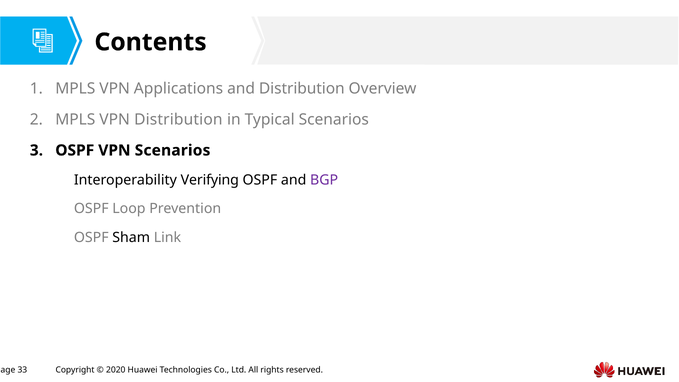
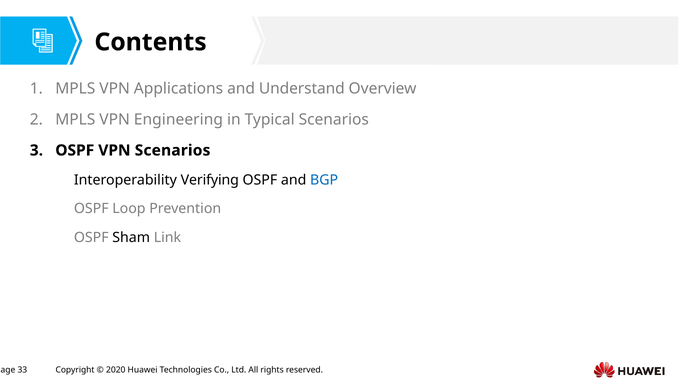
and Distribution: Distribution -> Understand
VPN Distribution: Distribution -> Engineering
BGP colour: purple -> blue
